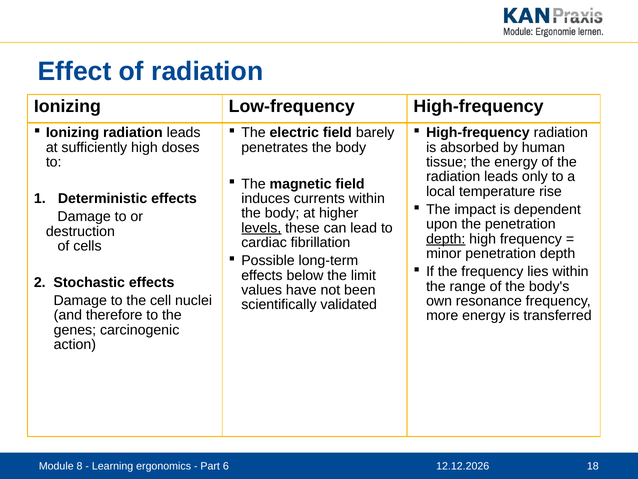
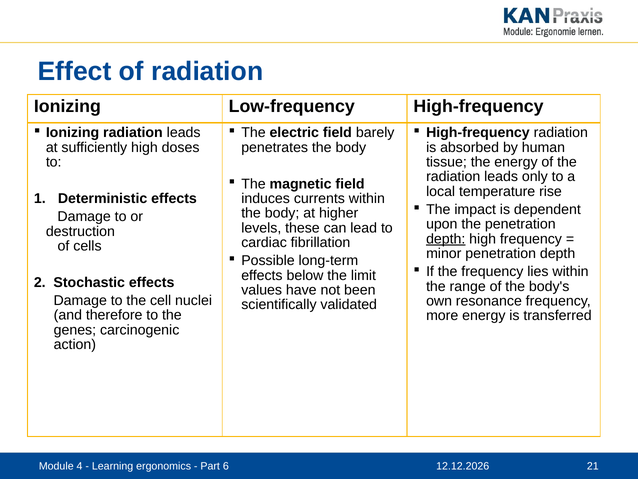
levels underline: present -> none
8: 8 -> 4
18: 18 -> 21
